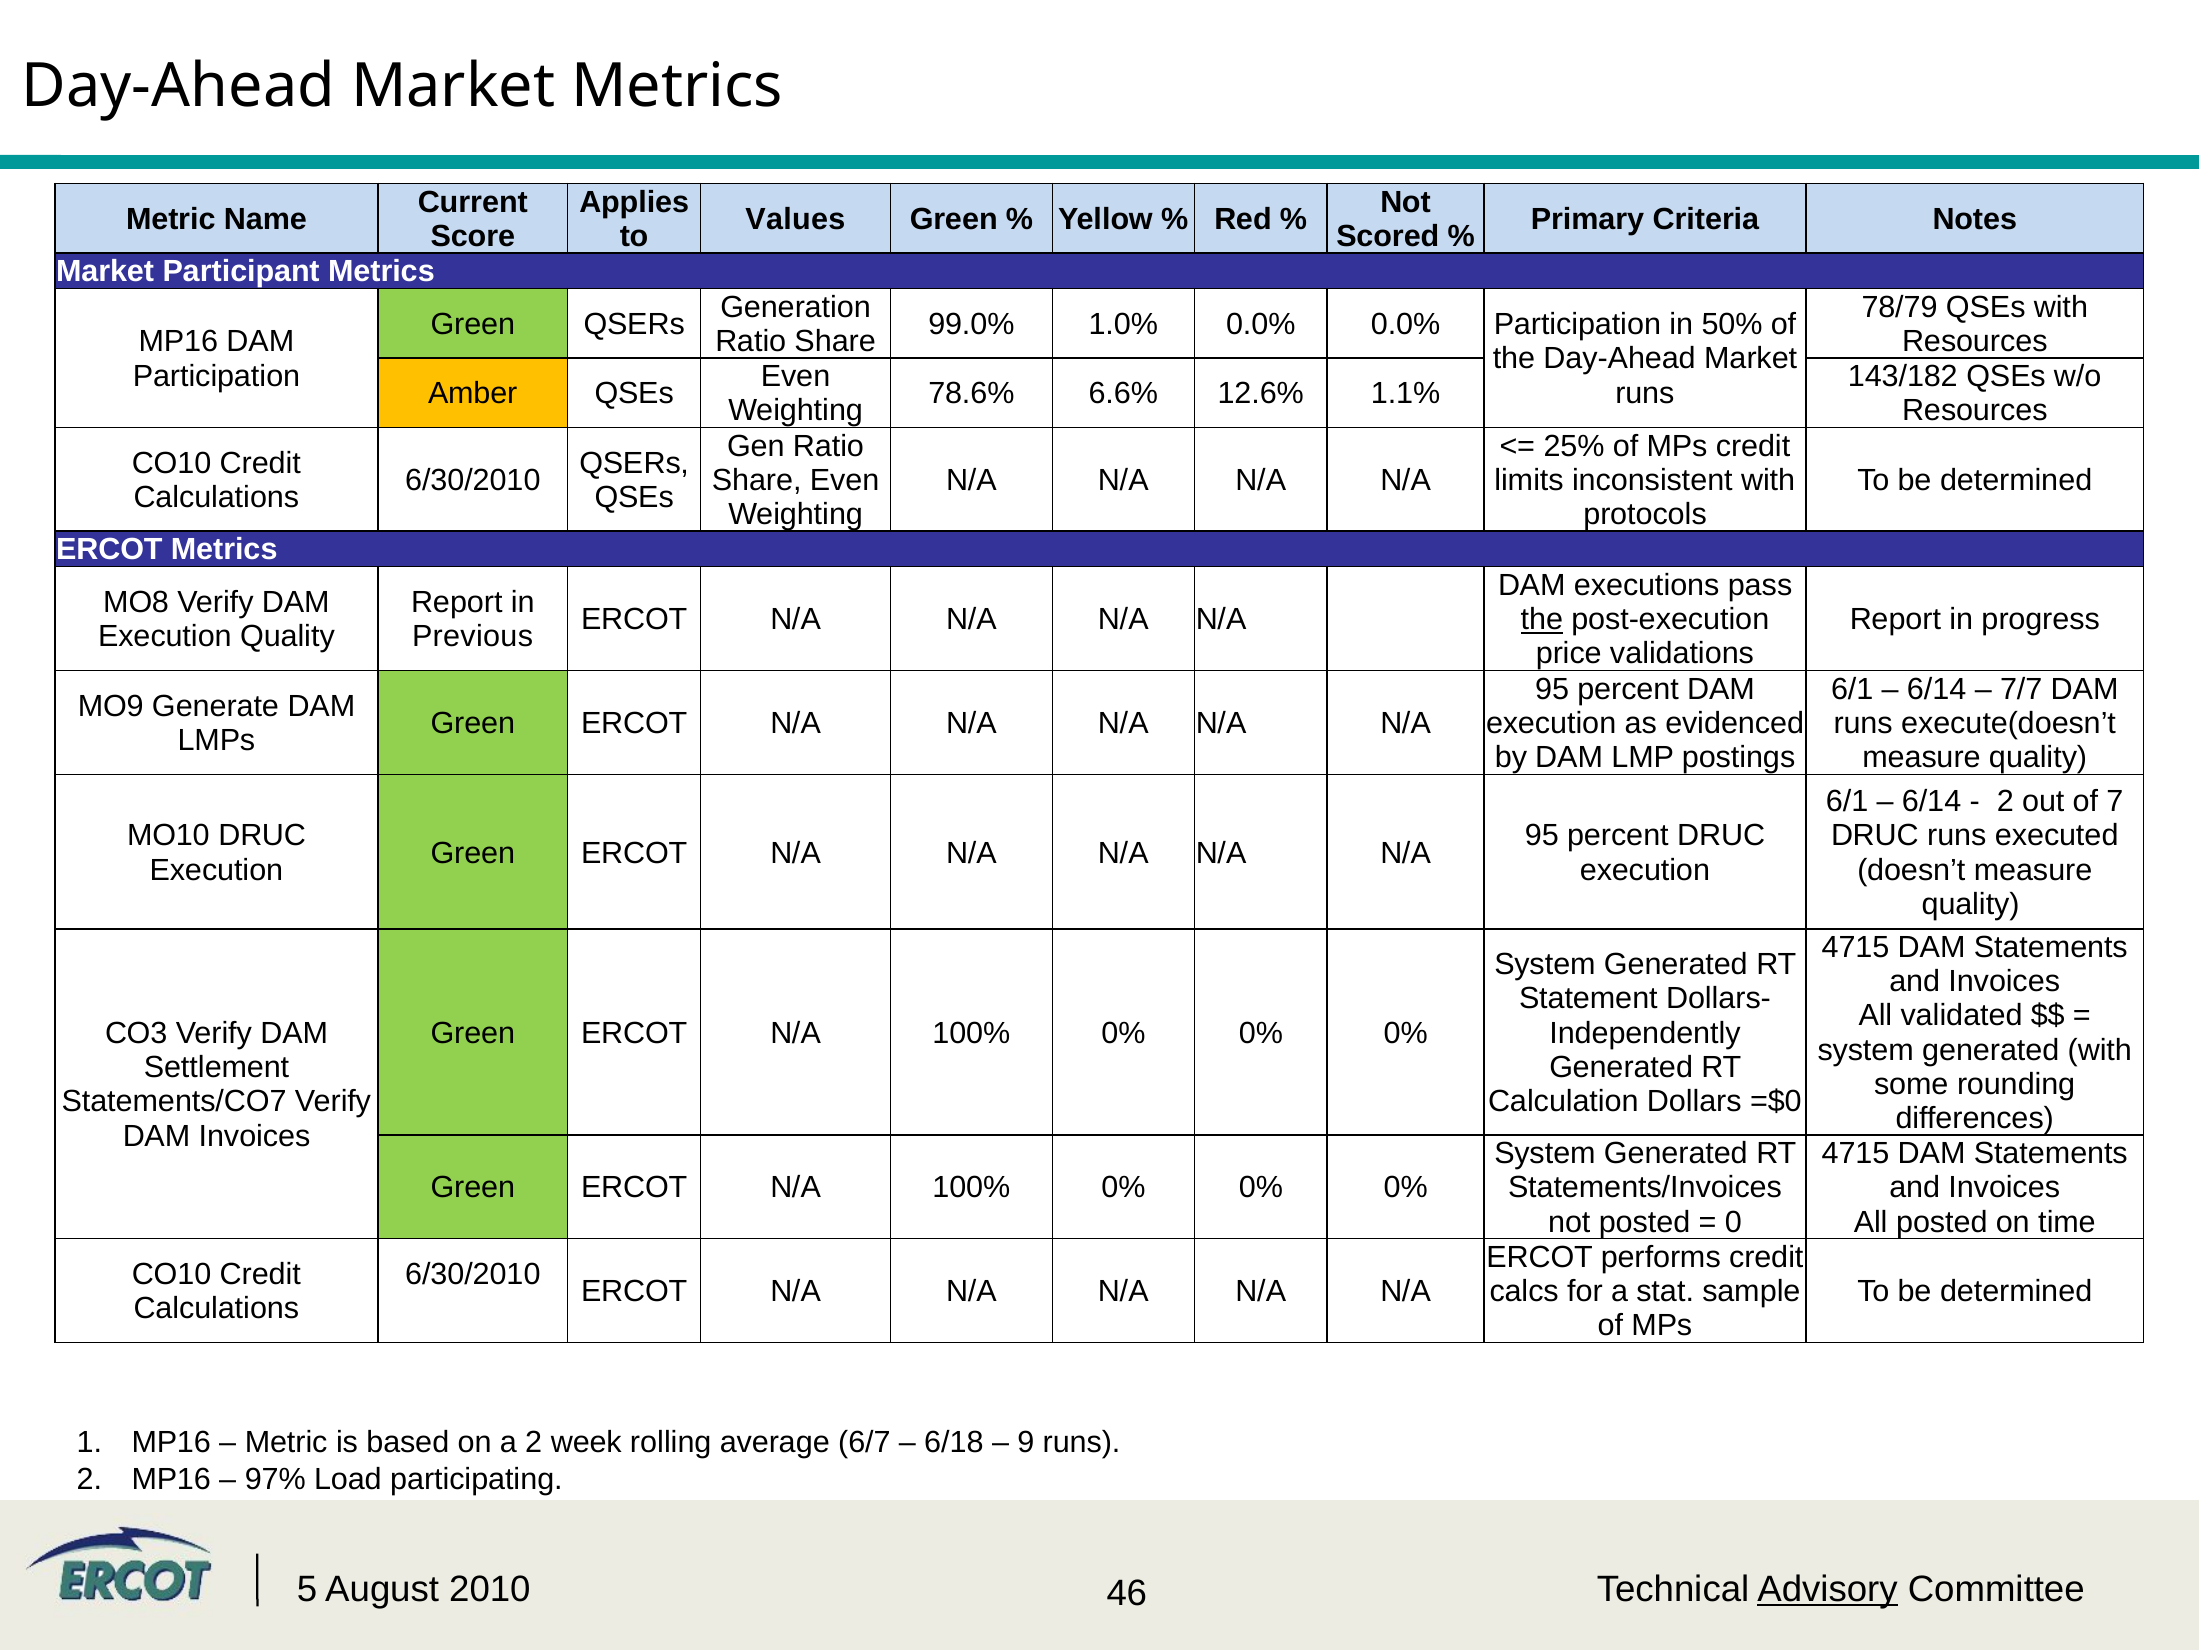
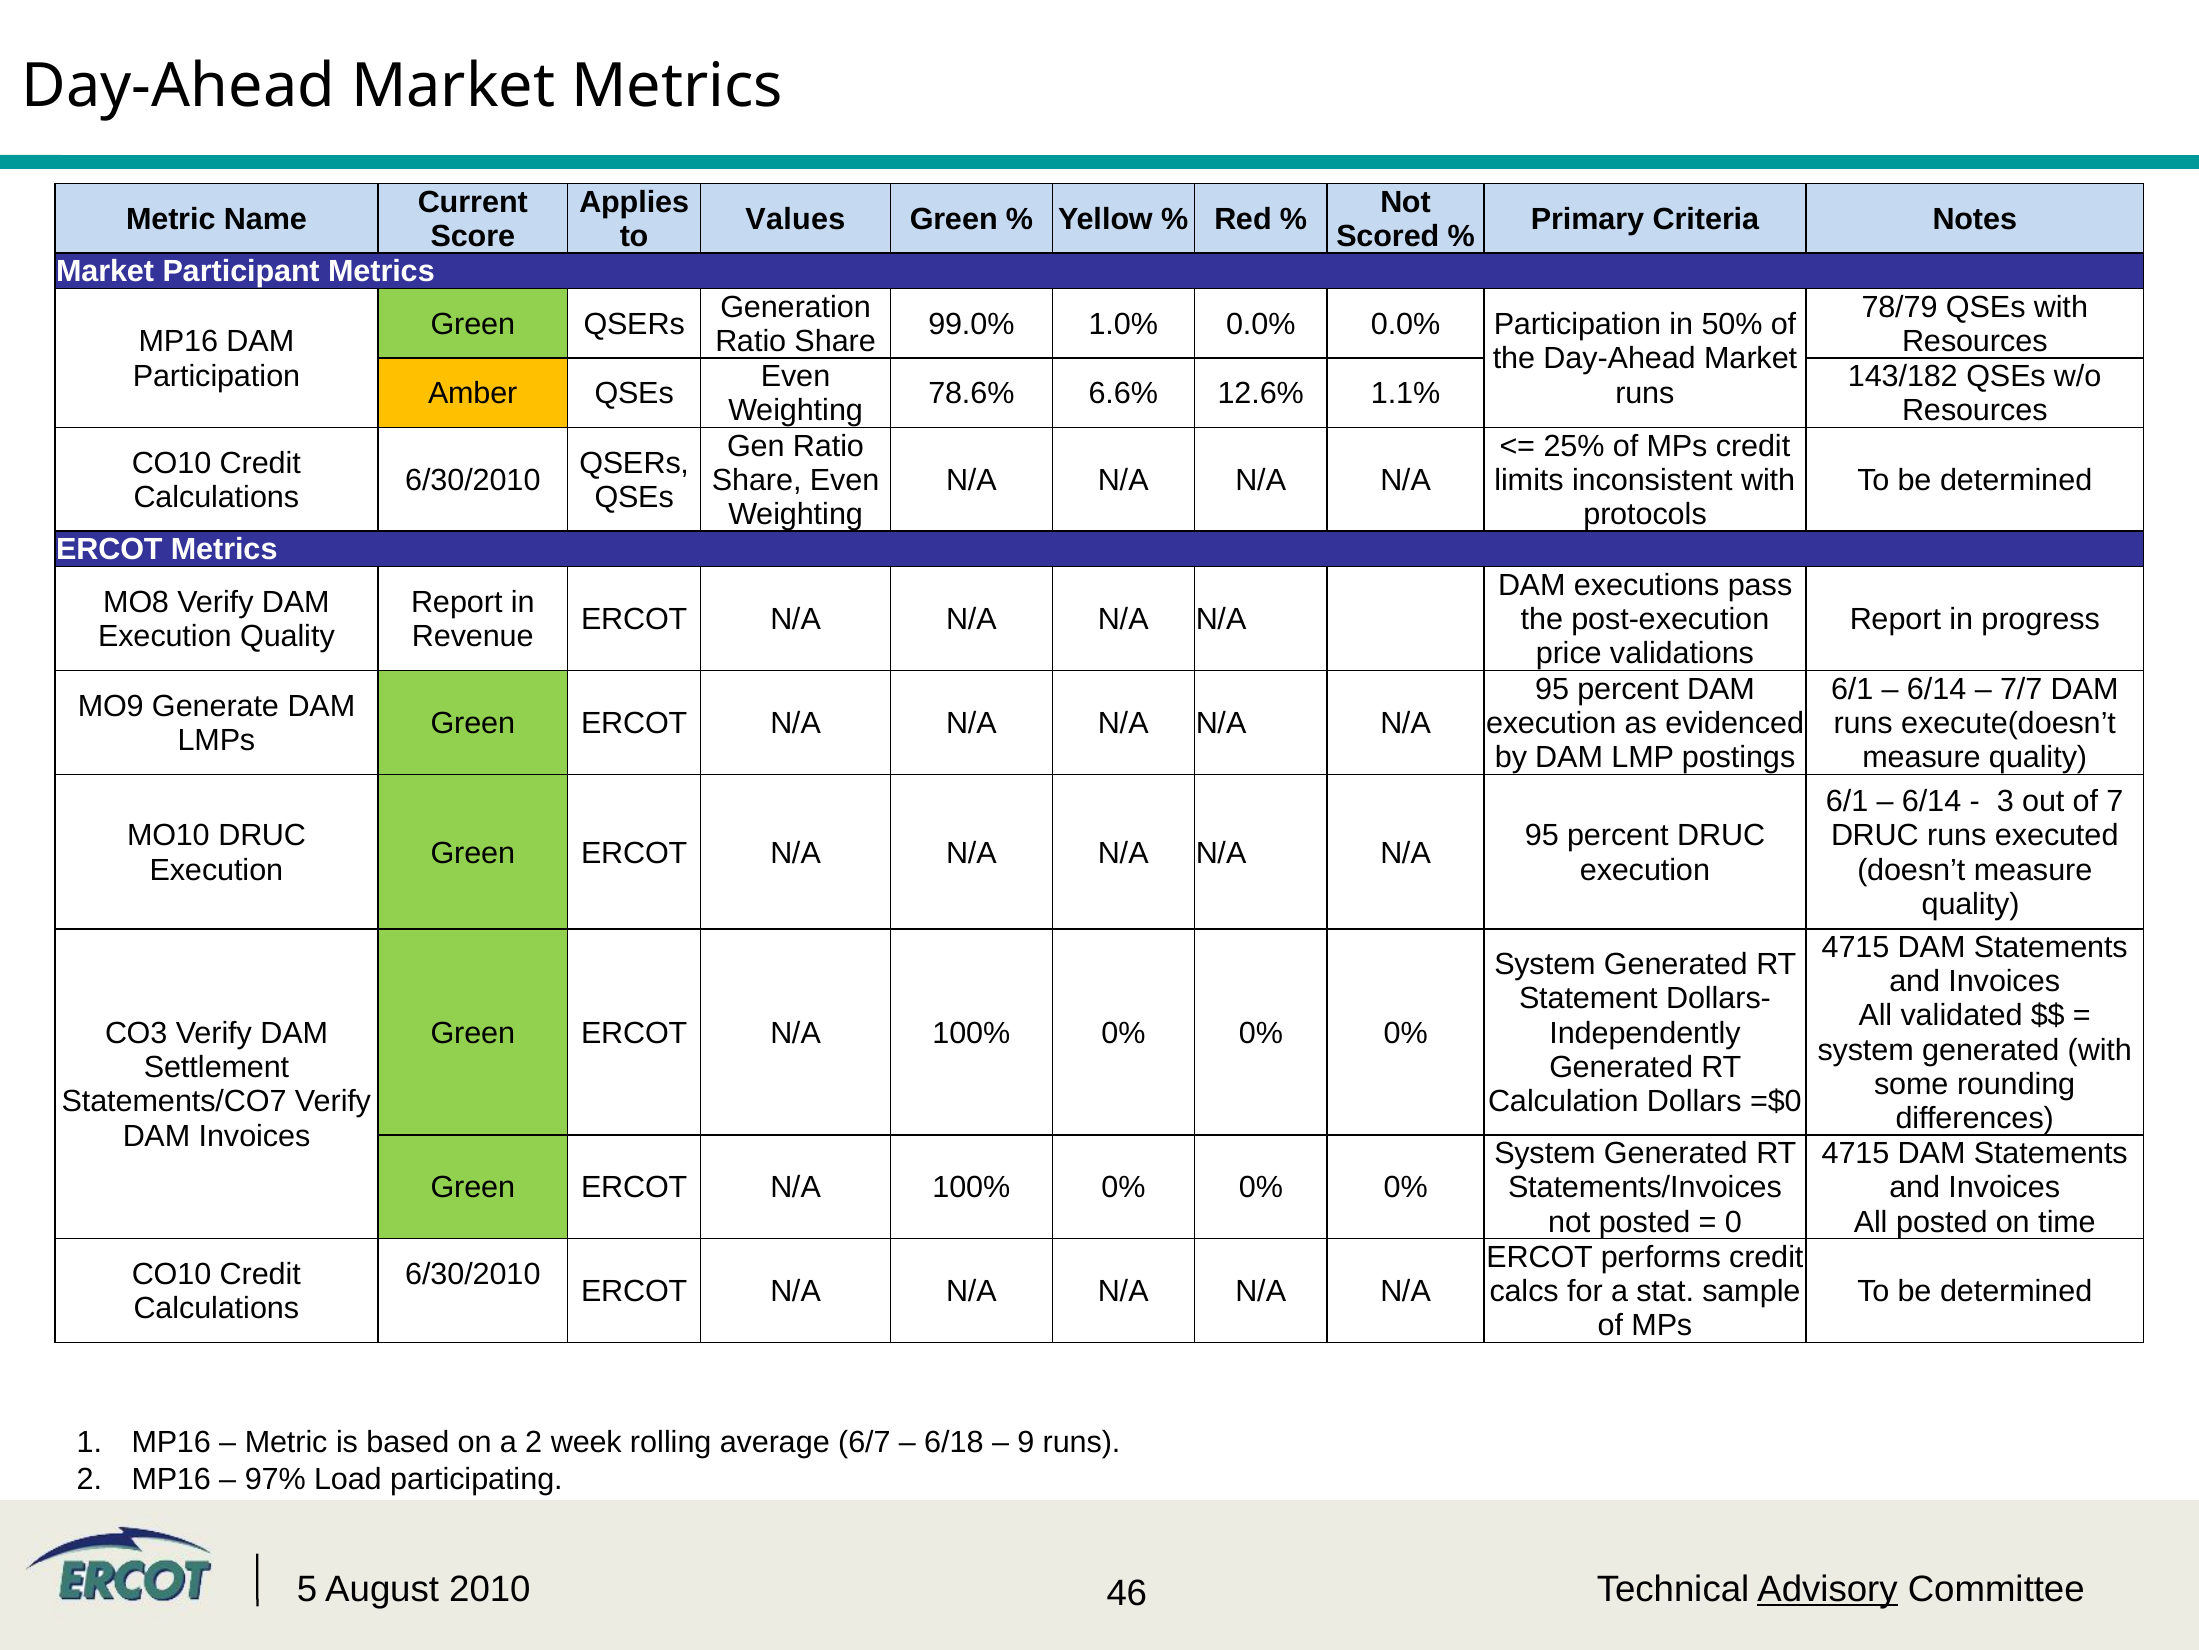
the at (1542, 619) underline: present -> none
Previous: Previous -> Revenue
2 at (2005, 801): 2 -> 3
